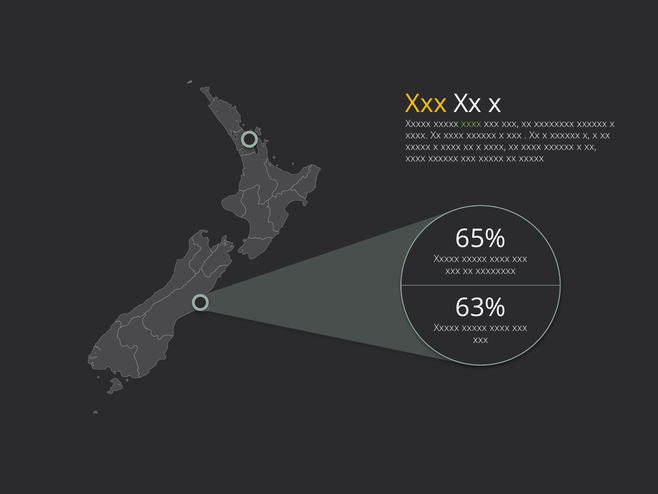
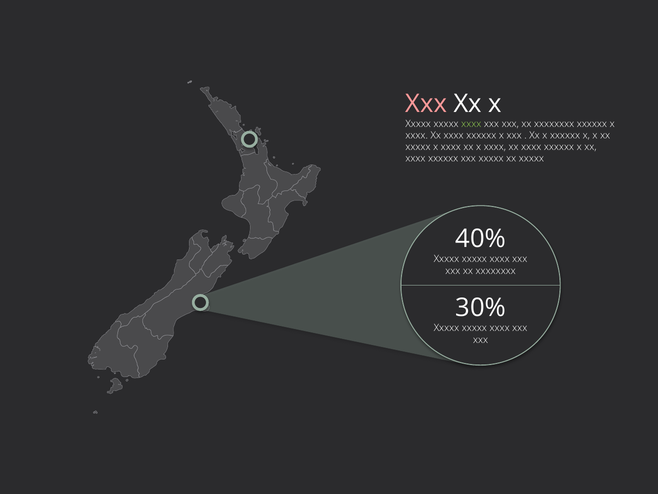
Xxx at (426, 104) colour: yellow -> pink
65%: 65% -> 40%
63%: 63% -> 30%
